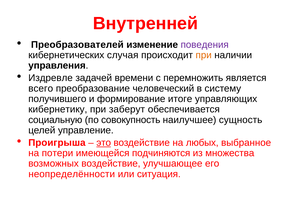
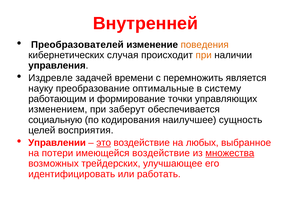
поведения colour: purple -> orange
всего: всего -> науку
человеческий: человеческий -> оптимальные
получившего: получившего -> работающим
итоге: итоге -> точки
кибернетику: кибернетику -> изменением
совокупность: совокупность -> кодирования
управление: управление -> восприятия
Проигрыша: Проигрыша -> Управлении
имеющейся подчиняются: подчиняются -> воздействие
множества underline: none -> present
возможных воздействие: воздействие -> трейдерских
неопределённости: неопределённости -> идентифицировать
ситуация: ситуация -> работать
